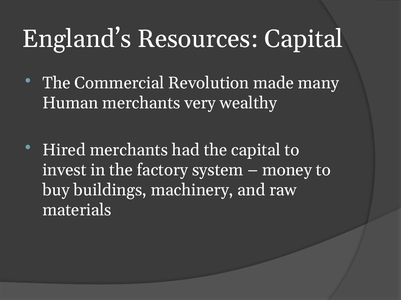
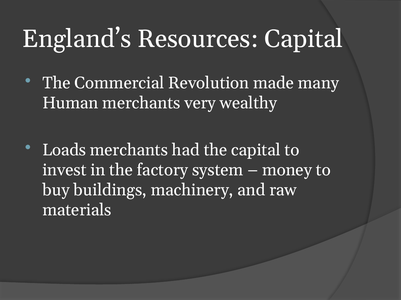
Hired: Hired -> Loads
